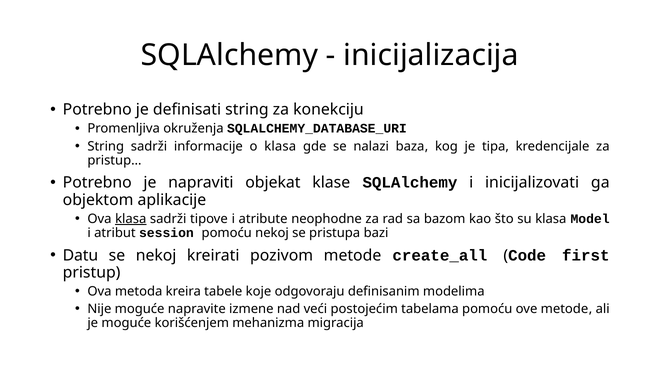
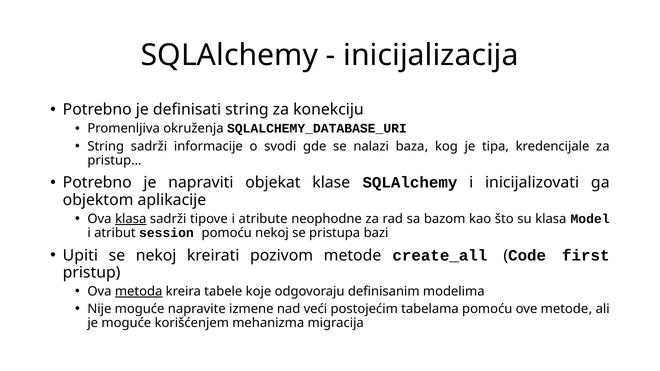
o klasa: klasa -> svodi
Datu: Datu -> Upiti
metoda underline: none -> present
